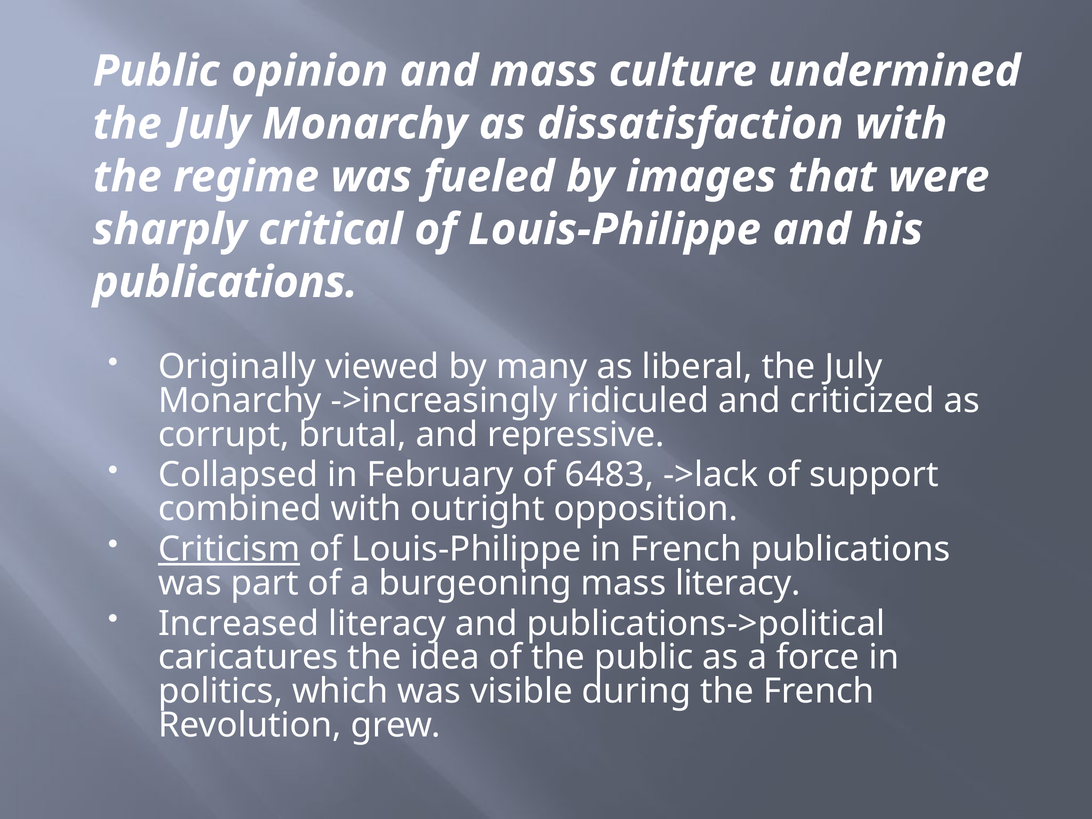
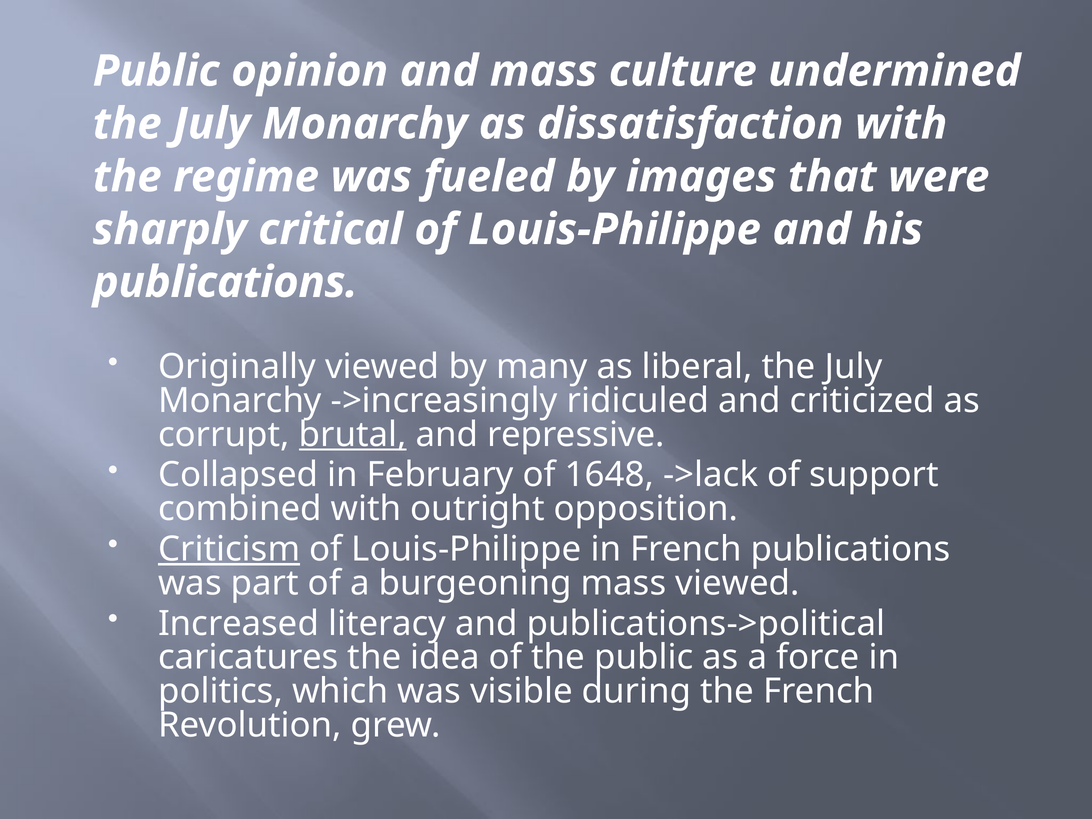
brutal underline: none -> present
6483: 6483 -> 1648
mass literacy: literacy -> viewed
